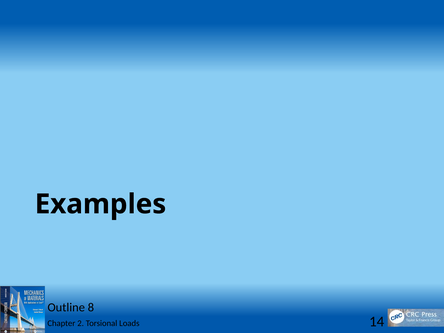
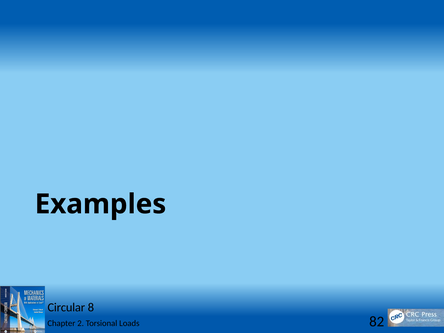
Outline: Outline -> Circular
14: 14 -> 82
